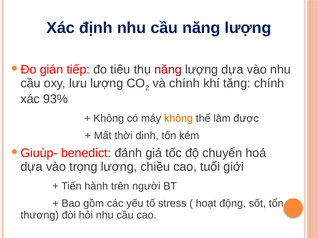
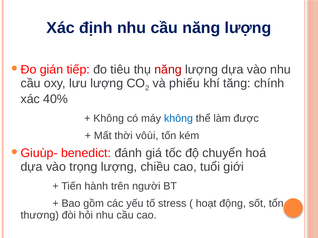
và chính: chính -> phiếu
93%: 93% -> 40%
không at (178, 119) colour: orange -> blue
dinh: dinh -> vôùi
